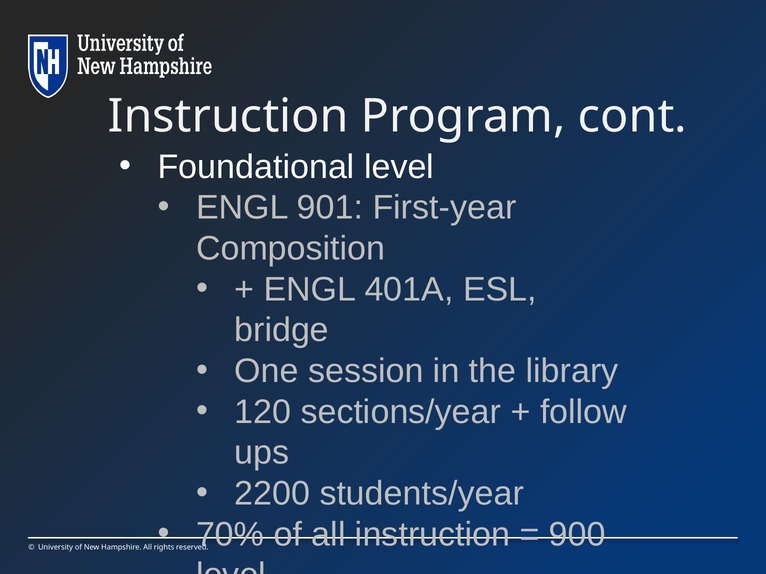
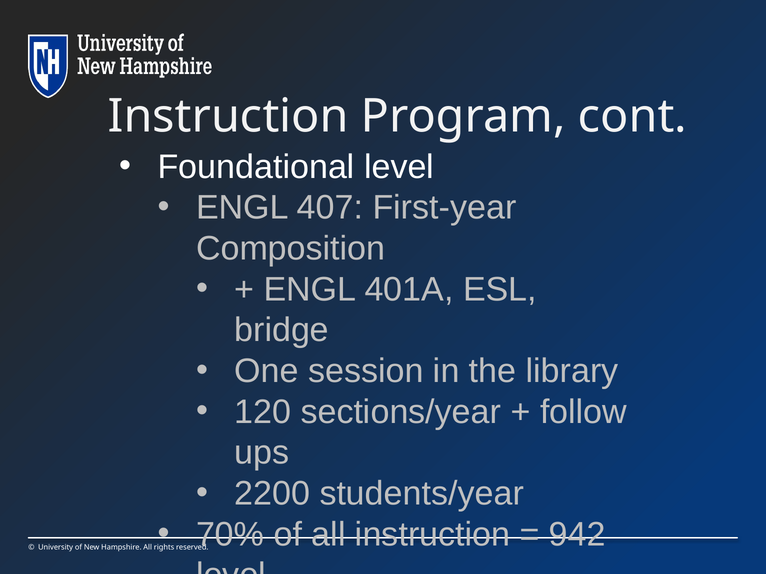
901: 901 -> 407
900: 900 -> 942
